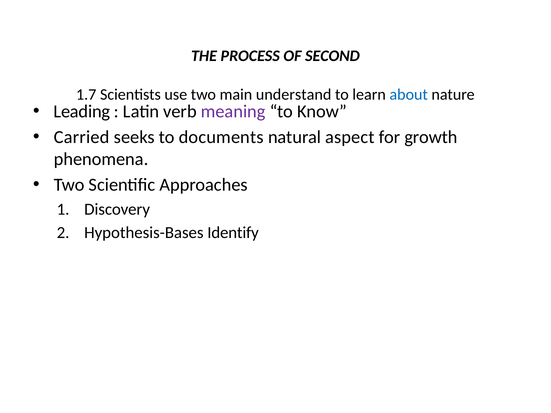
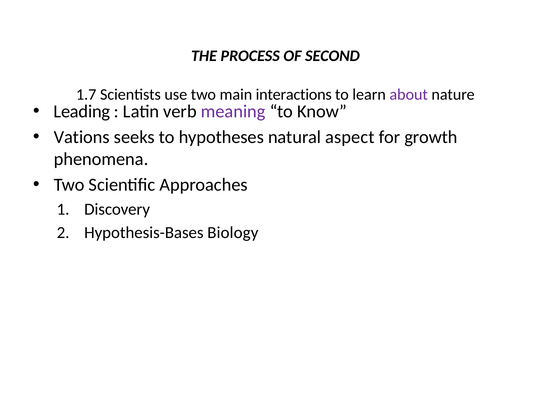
understand: understand -> interactions
about colour: blue -> purple
Carried: Carried -> Vations
documents: documents -> hypotheses
Identify: Identify -> Biology
